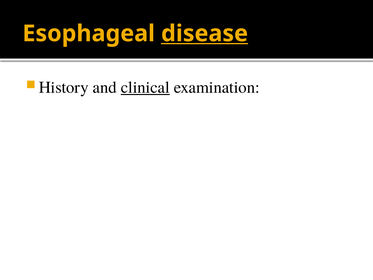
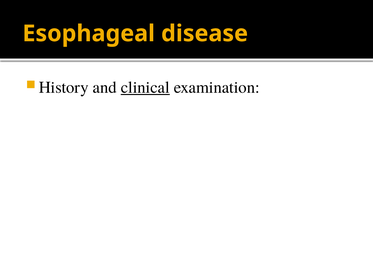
disease underline: present -> none
